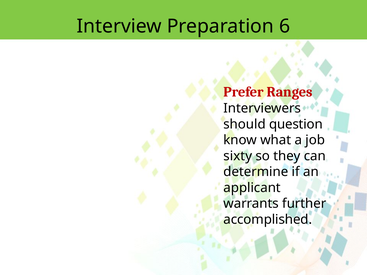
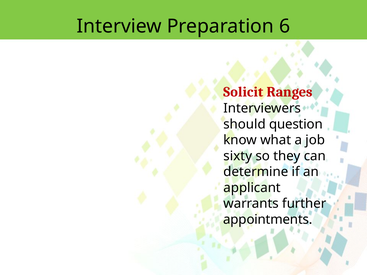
Prefer: Prefer -> Solicit
accomplished: accomplished -> appointments
